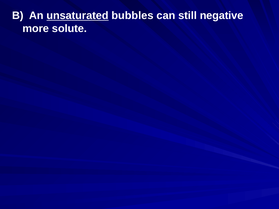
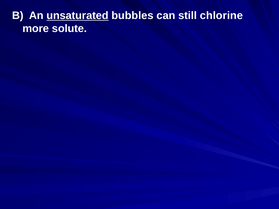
negative: negative -> chlorine
